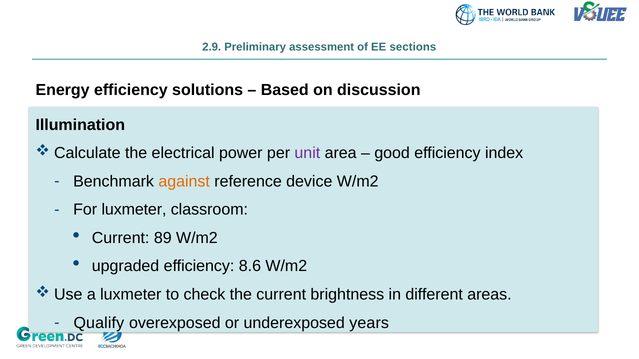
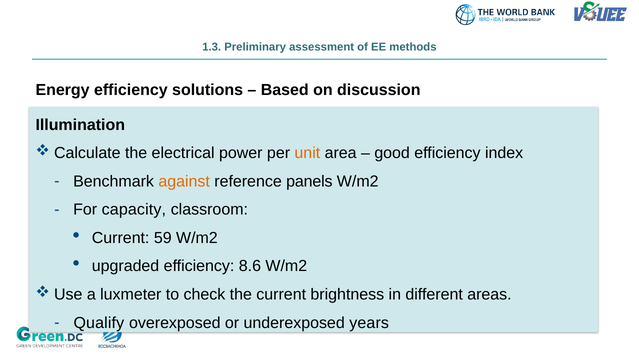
2.9: 2.9 -> 1.3
sections: sections -> methods
unit colour: purple -> orange
device: device -> panels
For luxmeter: luxmeter -> capacity
89: 89 -> 59
